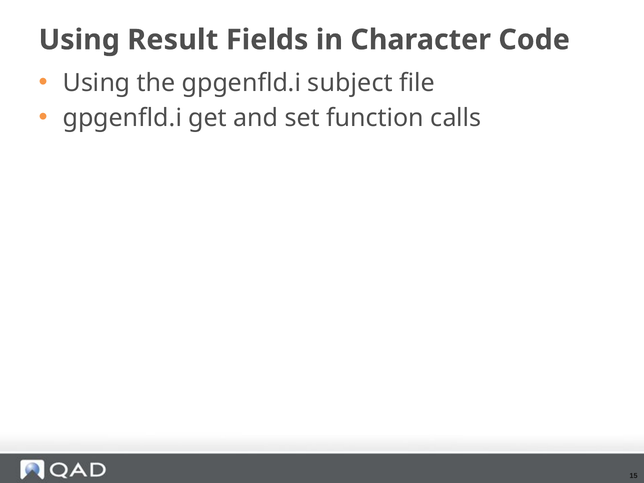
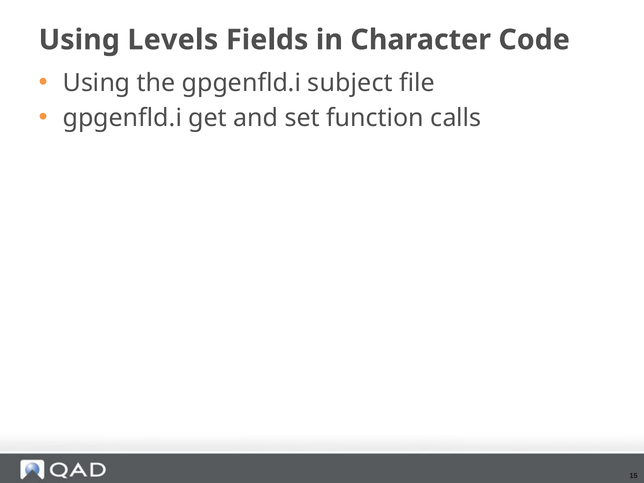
Result: Result -> Levels
